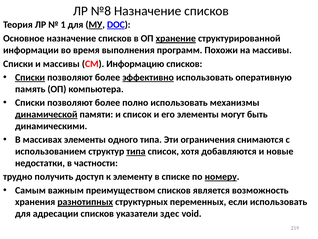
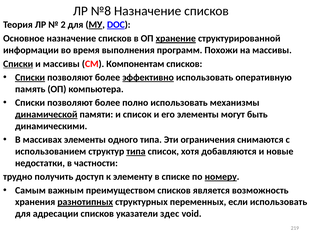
1: 1 -> 2
Списки at (18, 64) underline: none -> present
Информацию: Информацию -> Компонентам
